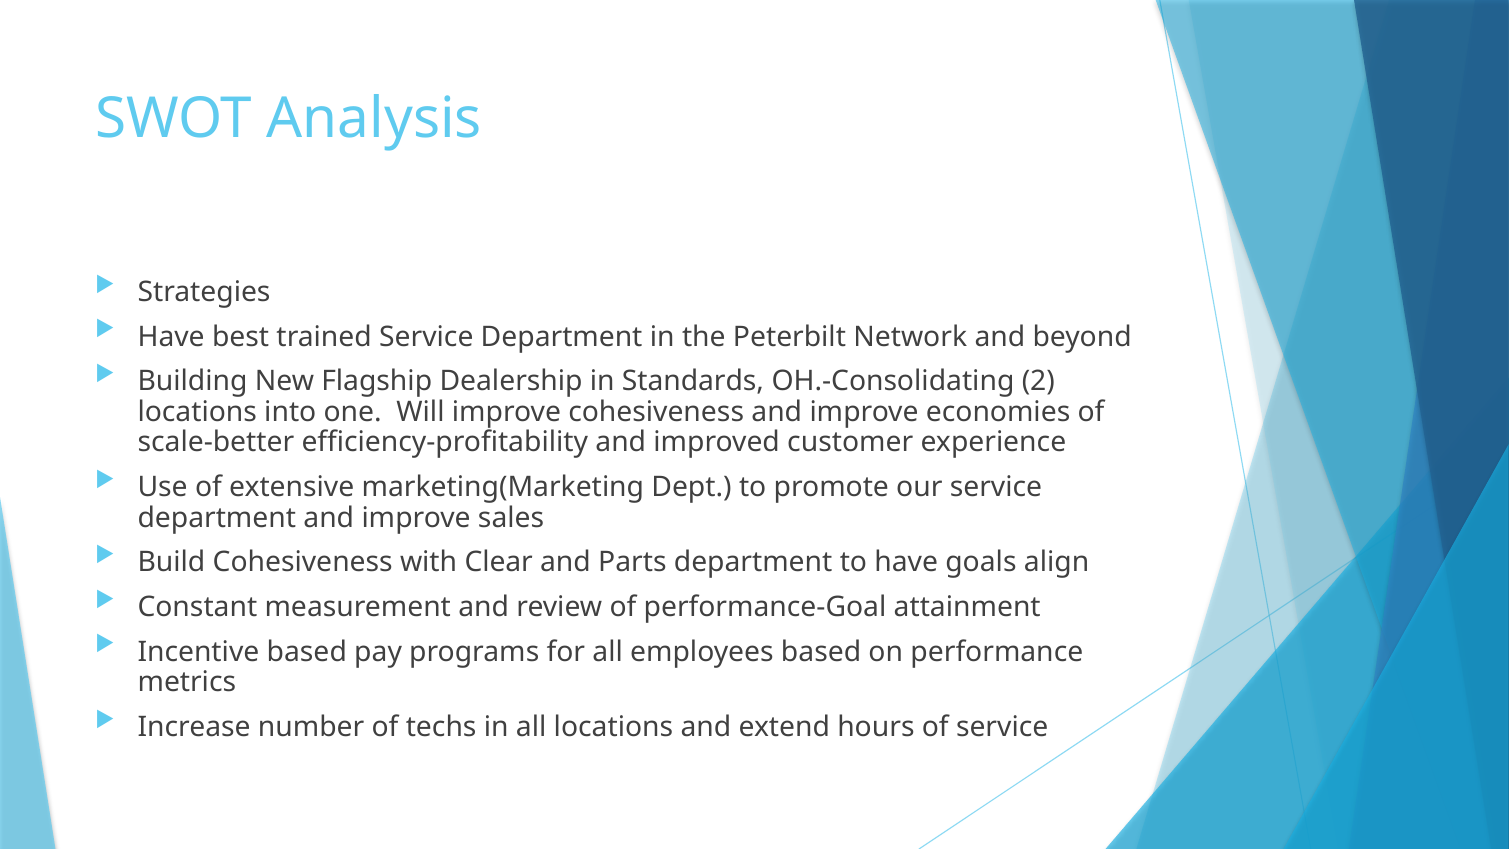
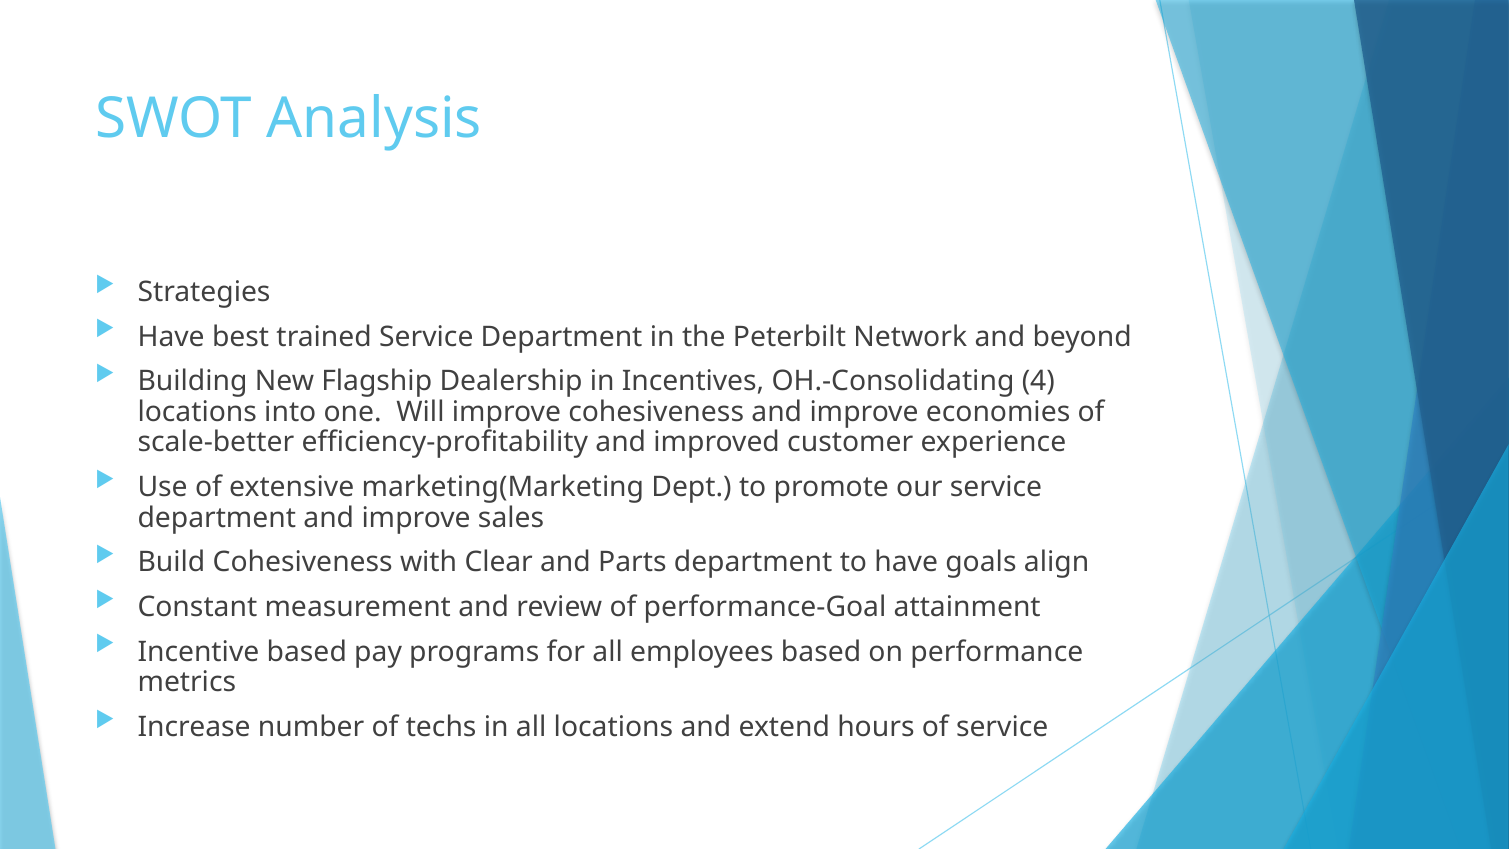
Standards: Standards -> Incentives
2: 2 -> 4
